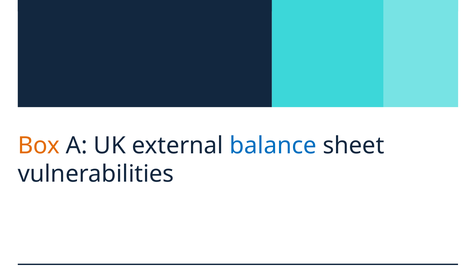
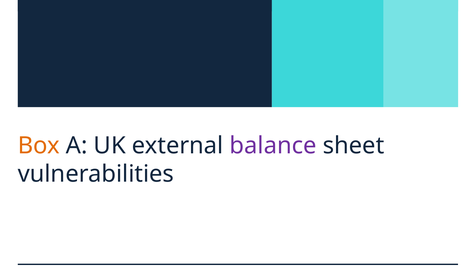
balance colour: blue -> purple
